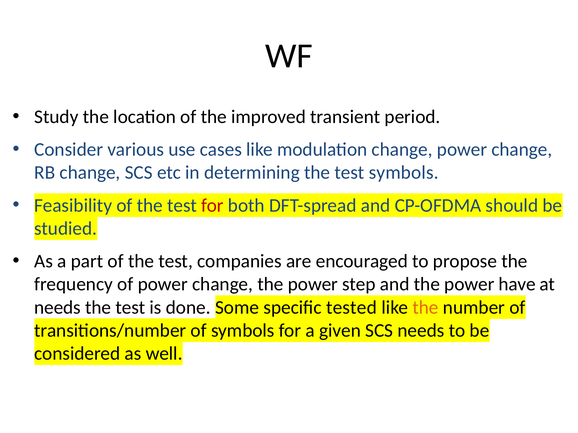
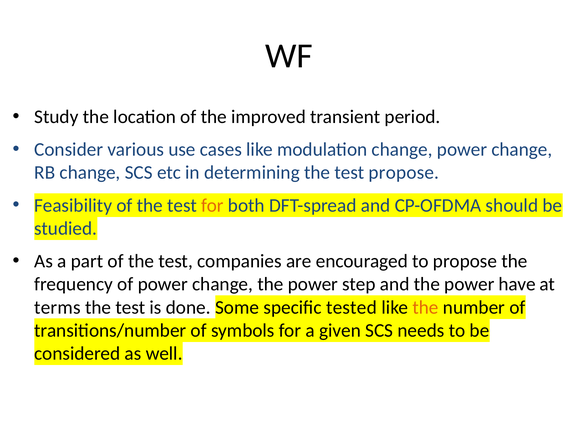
test symbols: symbols -> propose
for at (212, 206) colour: red -> orange
needs at (58, 308): needs -> terms
